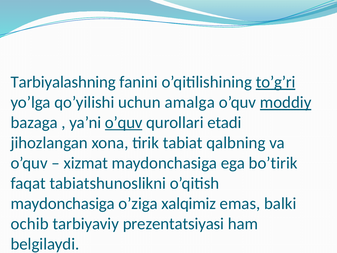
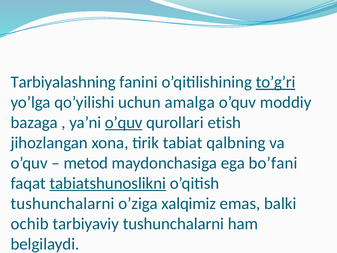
moddiy underline: present -> none
etadi: etadi -> etish
xizmat: xizmat -> metod
bo’tirik: bo’tirik -> bo’fani
tabiatshunoslikni underline: none -> present
maydonchasiga at (63, 203): maydonchasiga -> tushunchalarni
tarbiyaviy prezentatsiyasi: prezentatsiyasi -> tushunchalarni
